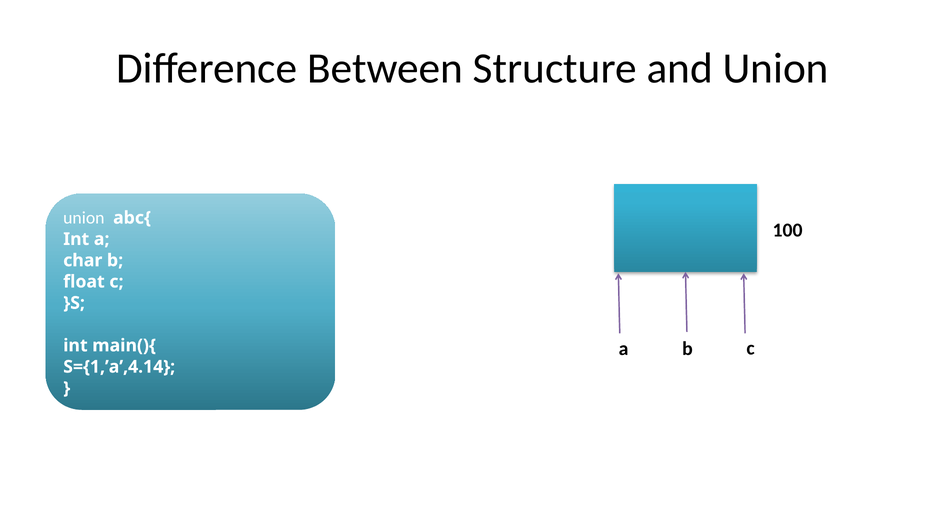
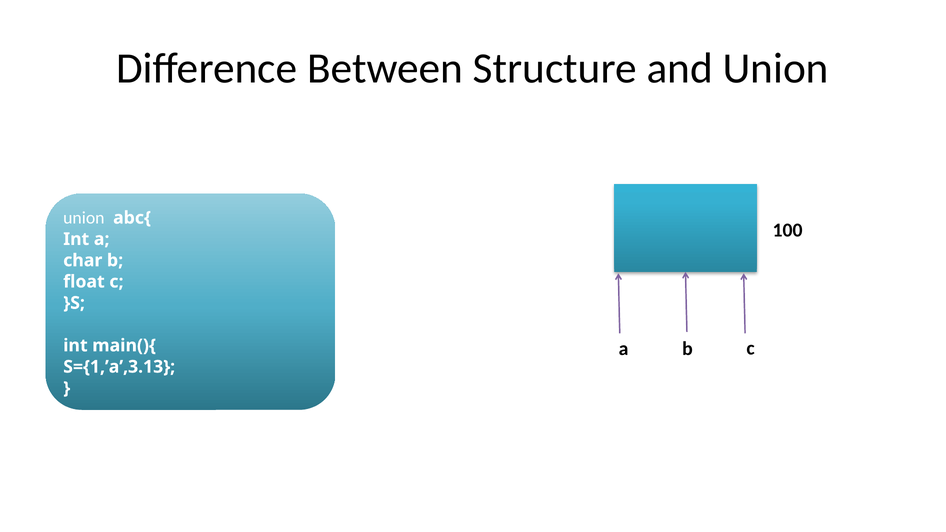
S={1,’a’,4.14: S={1,’a’,4.14 -> S={1,’a’,3.13
